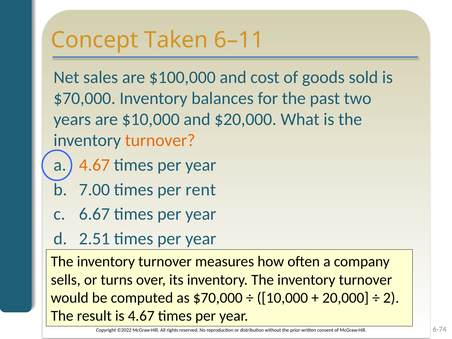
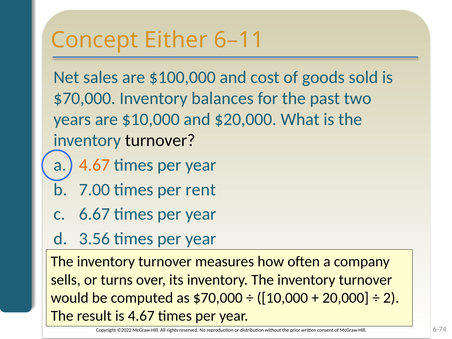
Taken: Taken -> Either
turnover at (160, 140) colour: orange -> black
2.51: 2.51 -> 3.56
